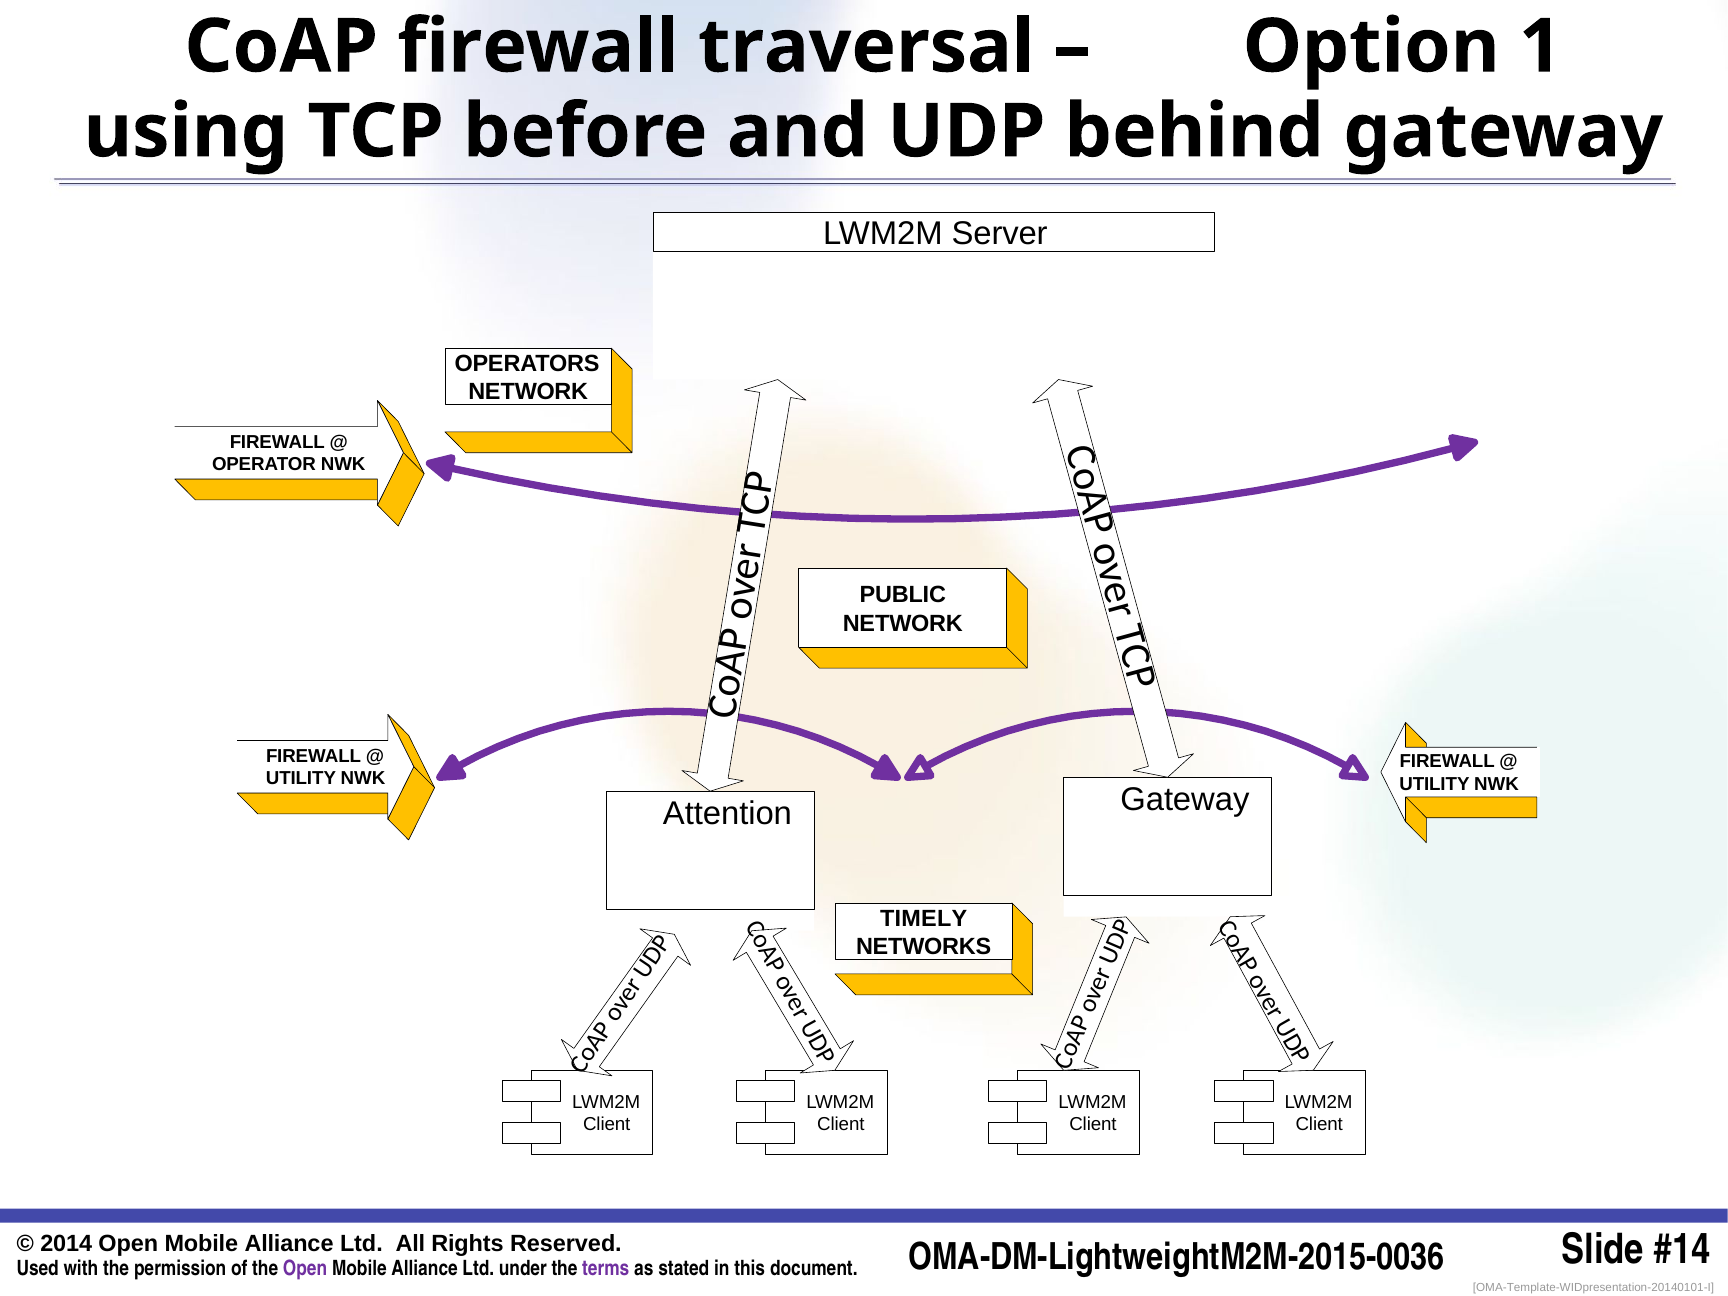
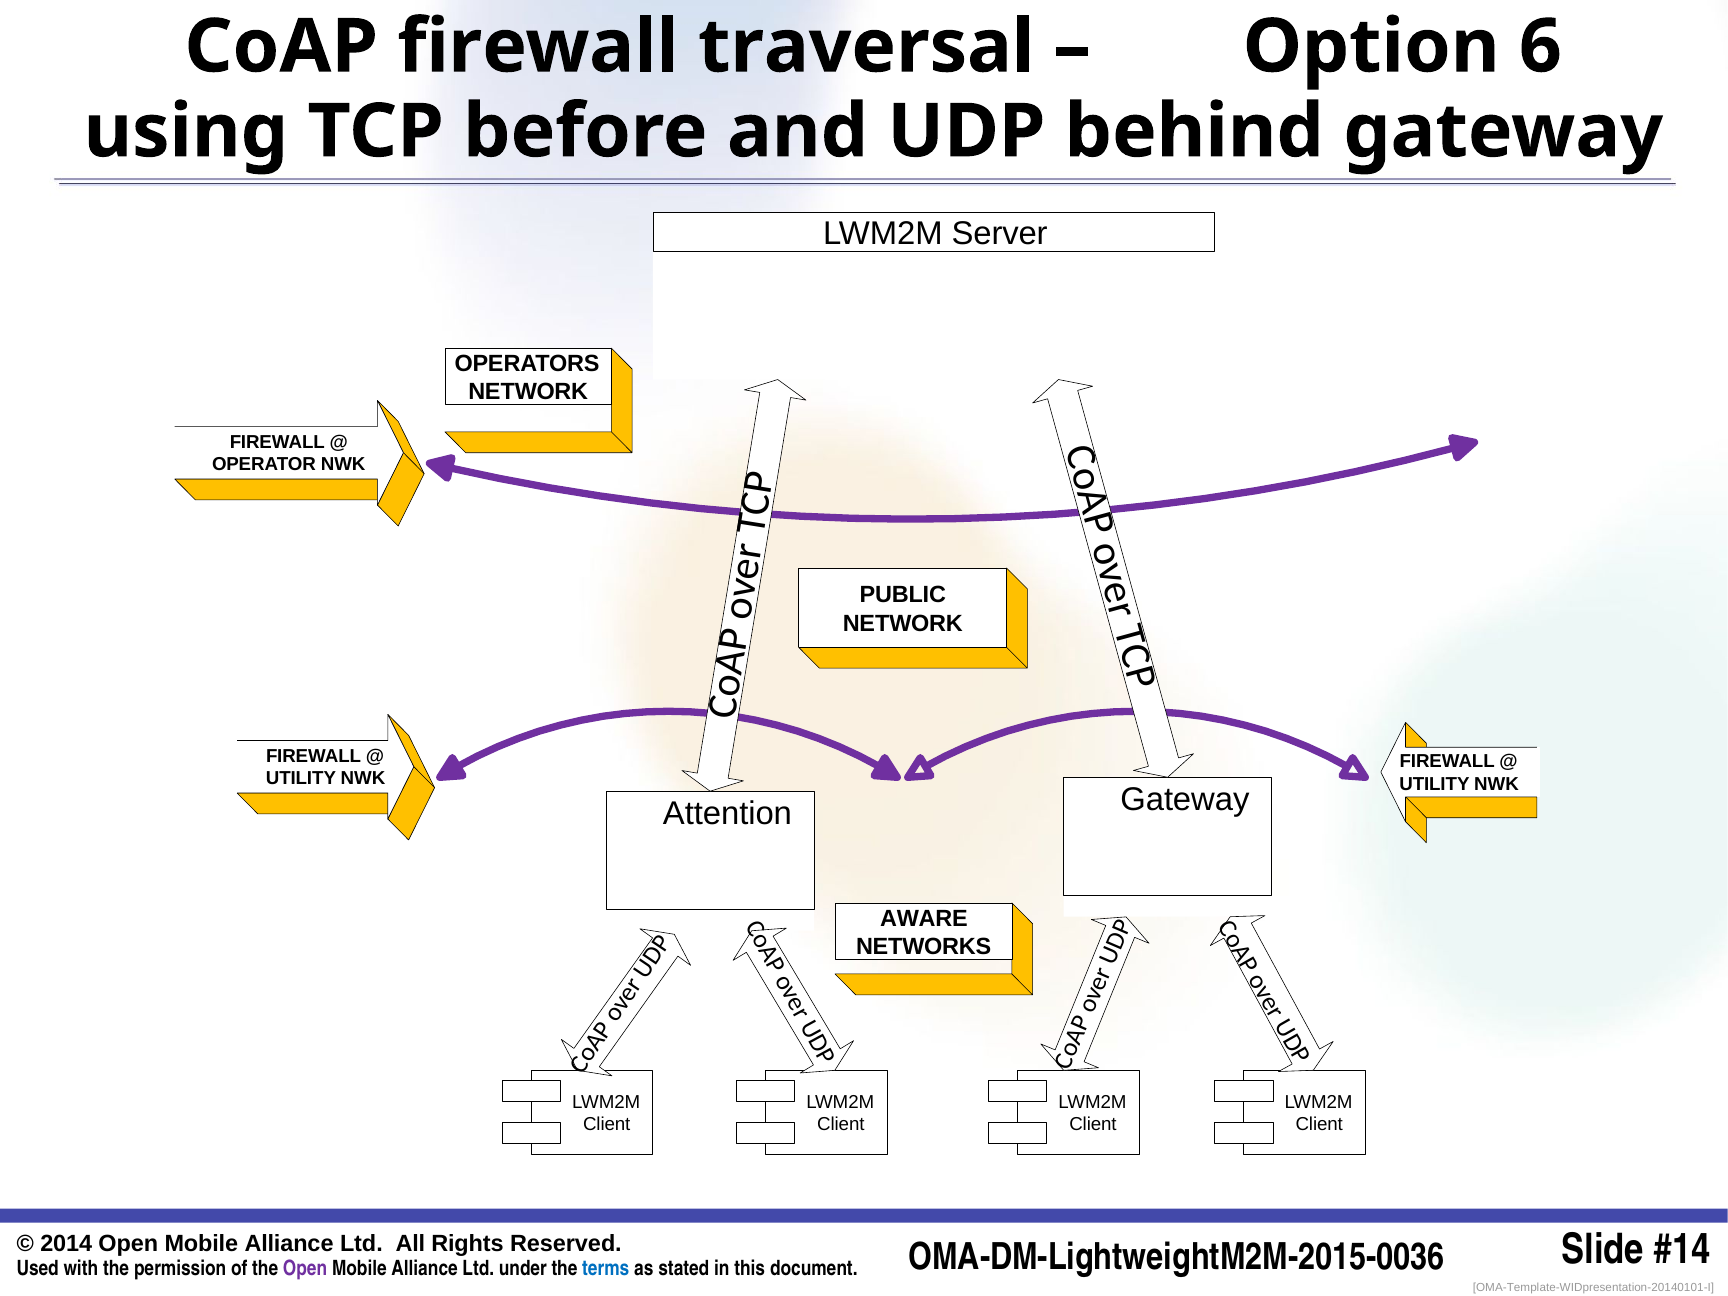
1: 1 -> 6
TIMELY: TIMELY -> AWARE
terms colour: purple -> blue
